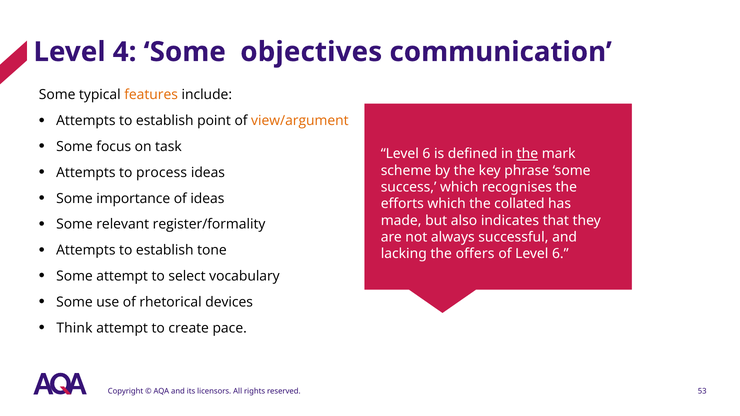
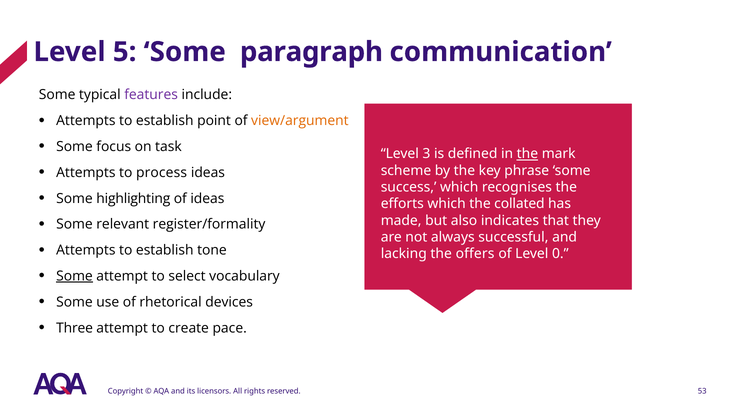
4: 4 -> 5
objectives: objectives -> paragraph
features colour: orange -> purple
6 at (426, 154): 6 -> 3
importance: importance -> highlighting
of Level 6: 6 -> 0
Some at (74, 276) underline: none -> present
Think: Think -> Three
